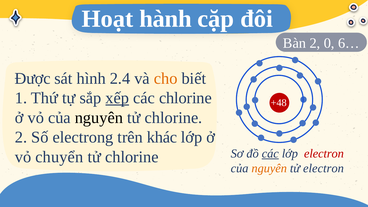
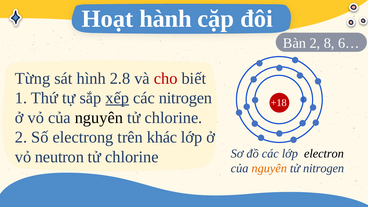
0: 0 -> 8
Được: Được -> Từng
2.4: 2.4 -> 2.8
cho colour: orange -> red
các chlorine: chlorine -> nitrogen
+48: +48 -> +18
các at (270, 154) underline: present -> none
electron at (324, 154) colour: red -> black
chuyển: chuyển -> neutron
tử electron: electron -> nitrogen
